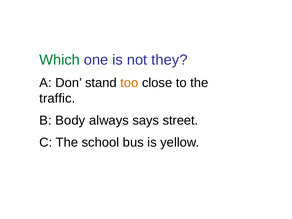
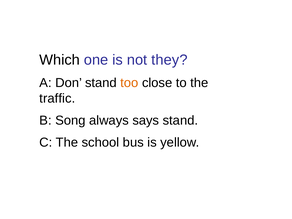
Which colour: green -> black
Body: Body -> Song
says street: street -> stand
